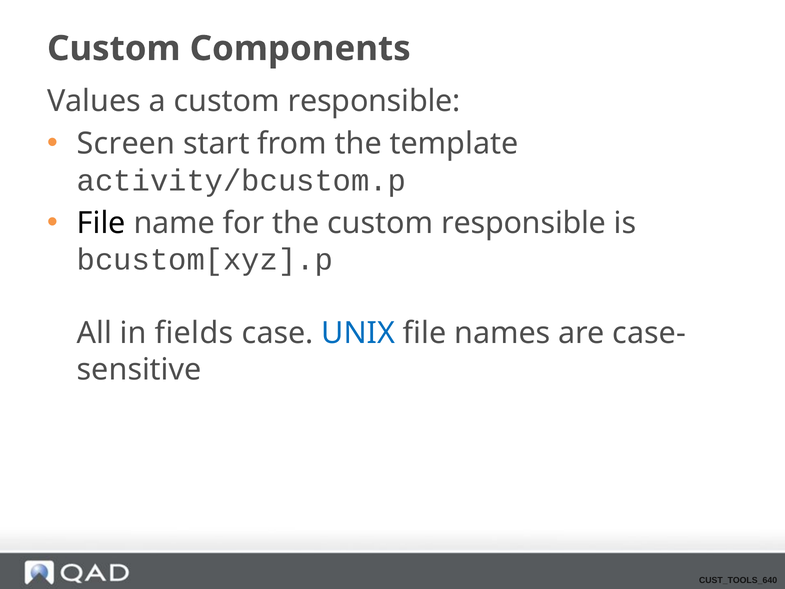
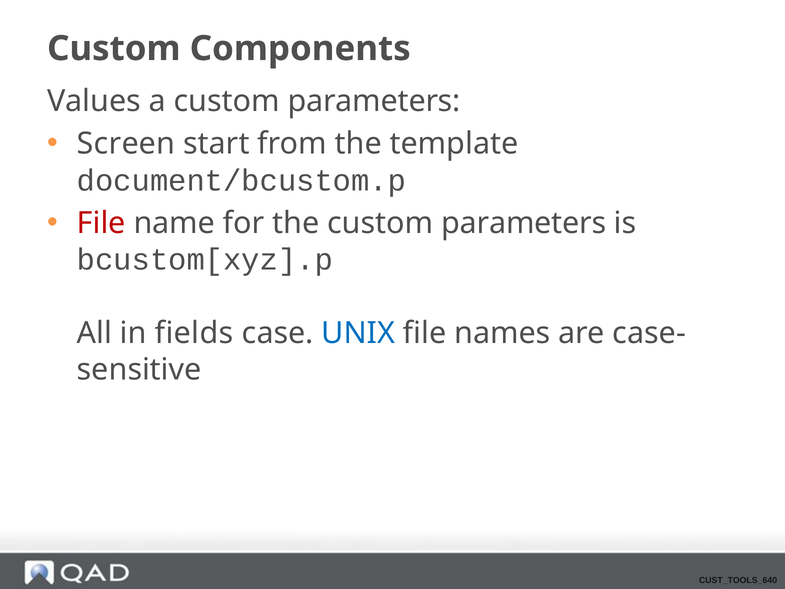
a custom responsible: responsible -> parameters
activity/bcustom.p: activity/bcustom.p -> document/bcustom.p
File at (101, 223) colour: black -> red
the custom responsible: responsible -> parameters
